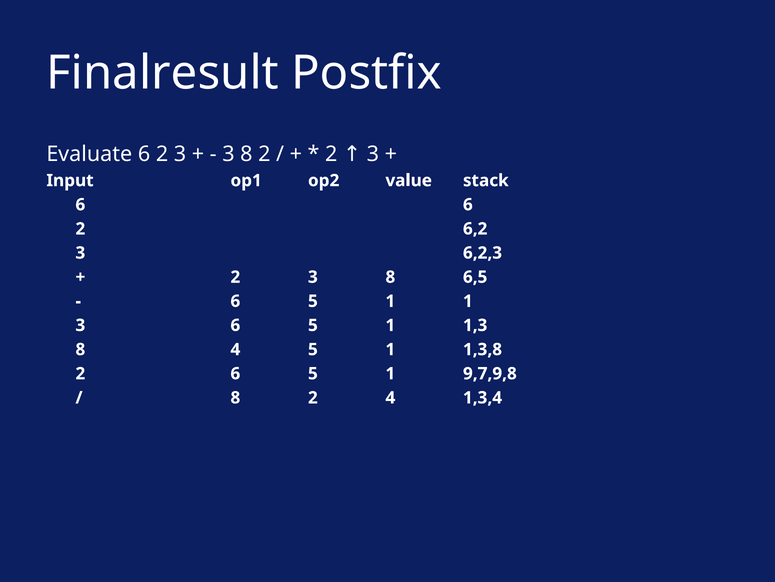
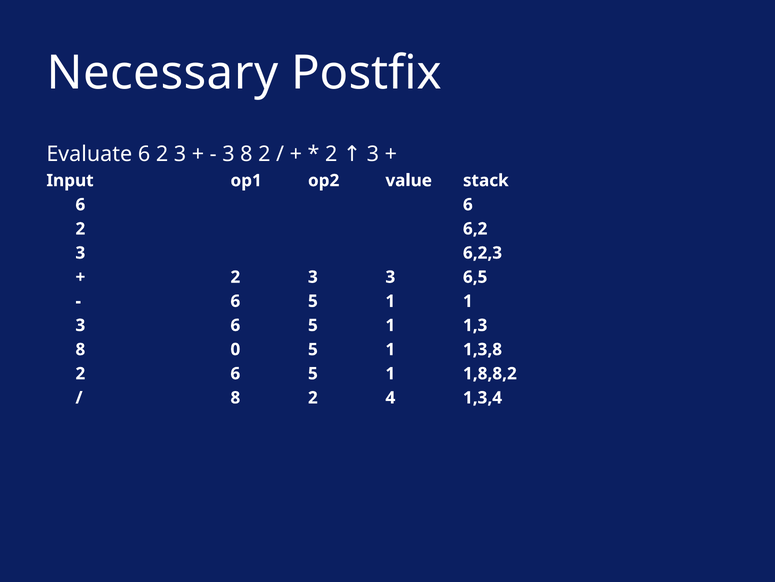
Finalresult: Finalresult -> Necessary
2 3 8: 8 -> 3
8 4: 4 -> 0
9,7,9,8: 9,7,9,8 -> 1,8,8,2
